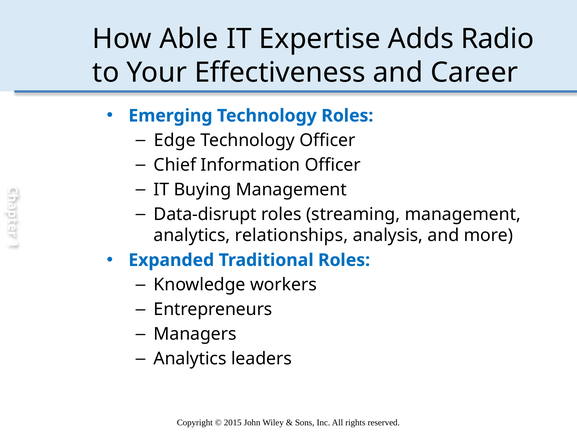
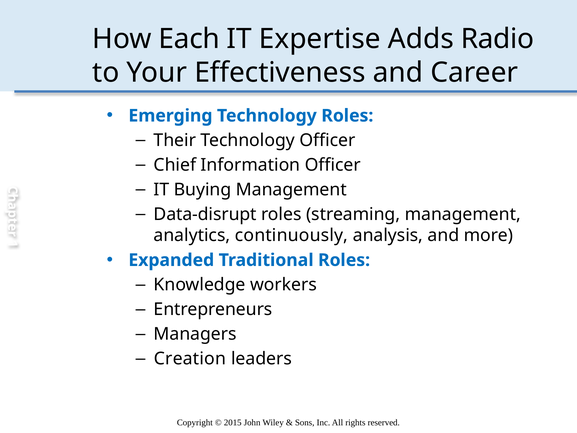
Able: Able -> Each
Edge: Edge -> Their
relationships: relationships -> continuously
Analytics at (190, 359): Analytics -> Creation
